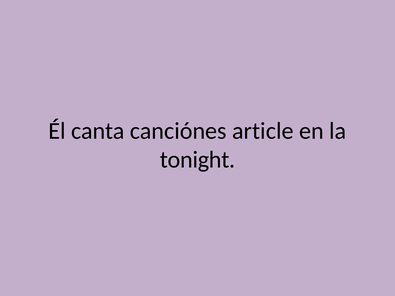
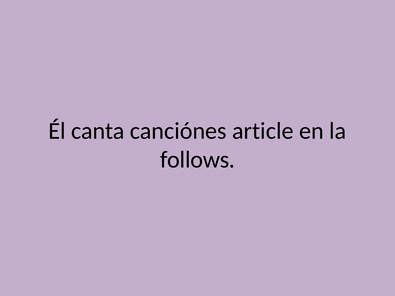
tonight: tonight -> follows
